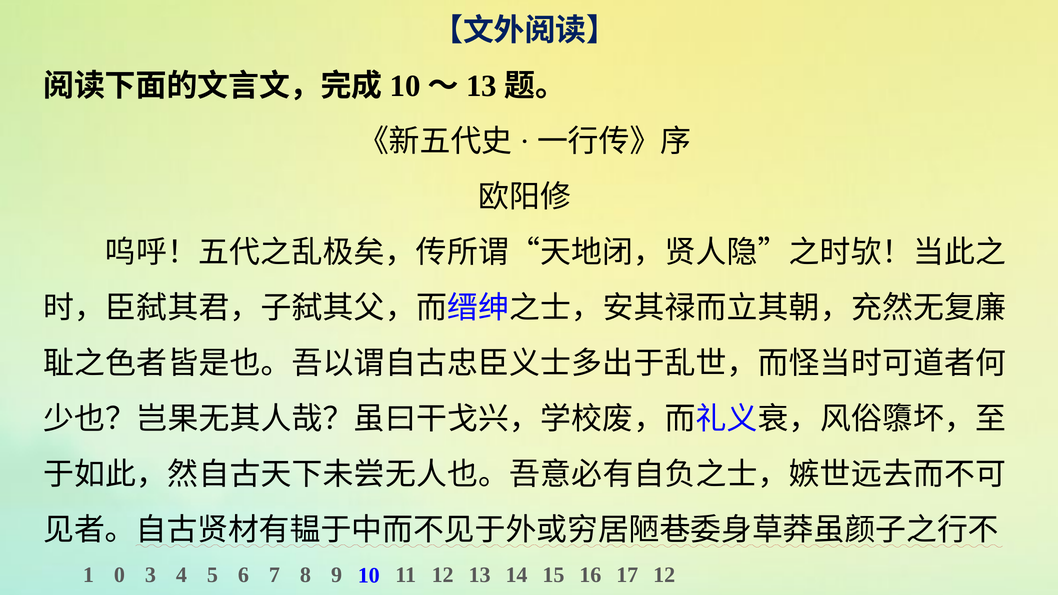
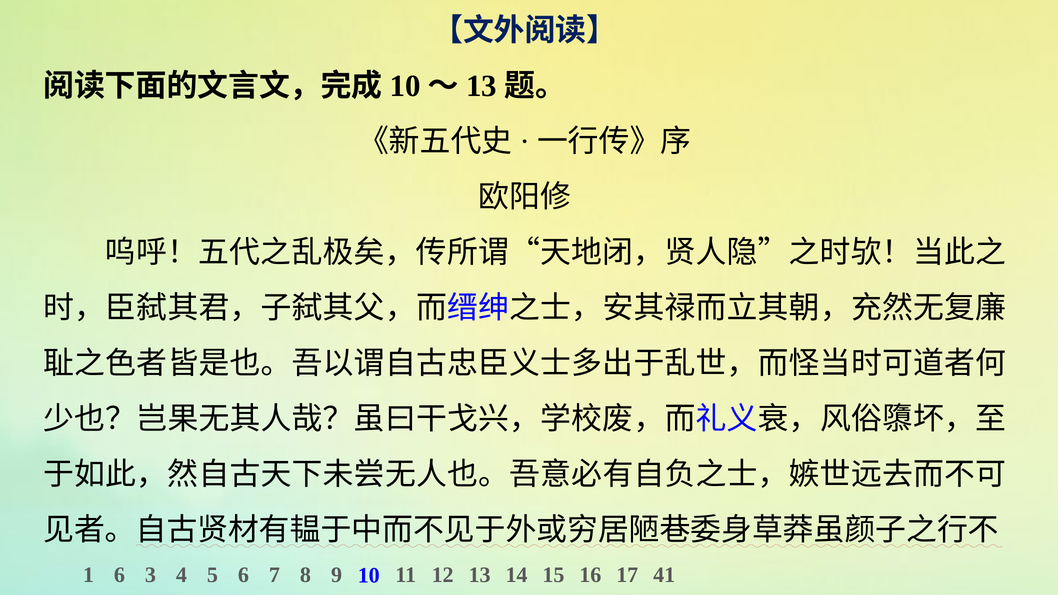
1 0: 0 -> 6
17 12: 12 -> 41
